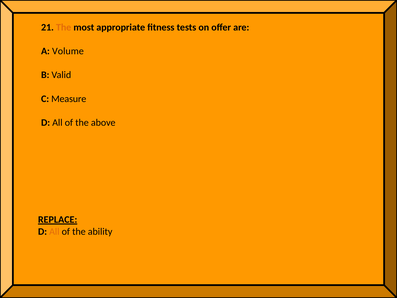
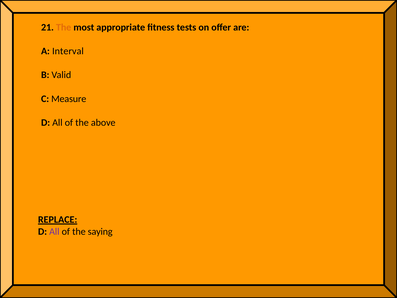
Volume: Volume -> Interval
All at (54, 231) colour: orange -> purple
ability: ability -> saying
